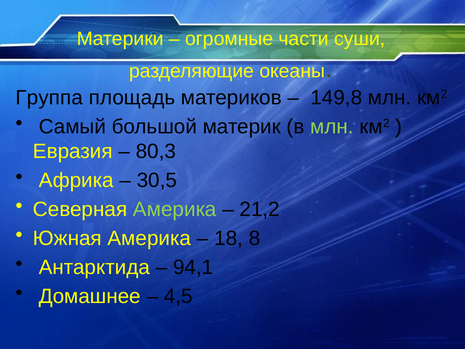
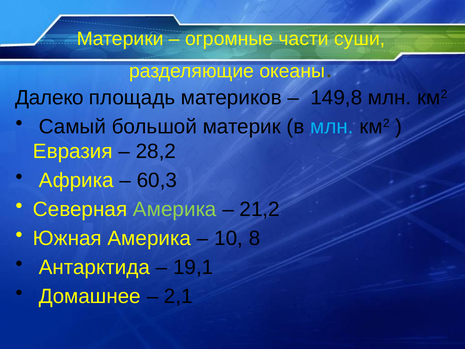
Группа: Группа -> Далеко
млн at (332, 126) colour: light green -> light blue
80,3: 80,3 -> 28,2
30,5: 30,5 -> 60,3
18: 18 -> 10
94,1: 94,1 -> 19,1
4,5: 4,5 -> 2,1
